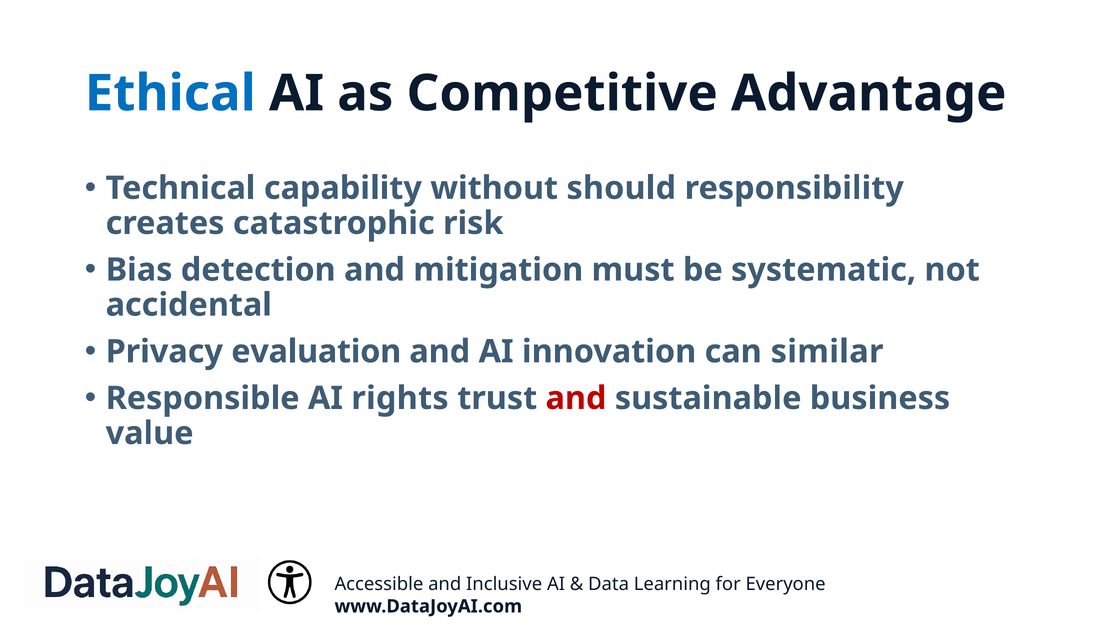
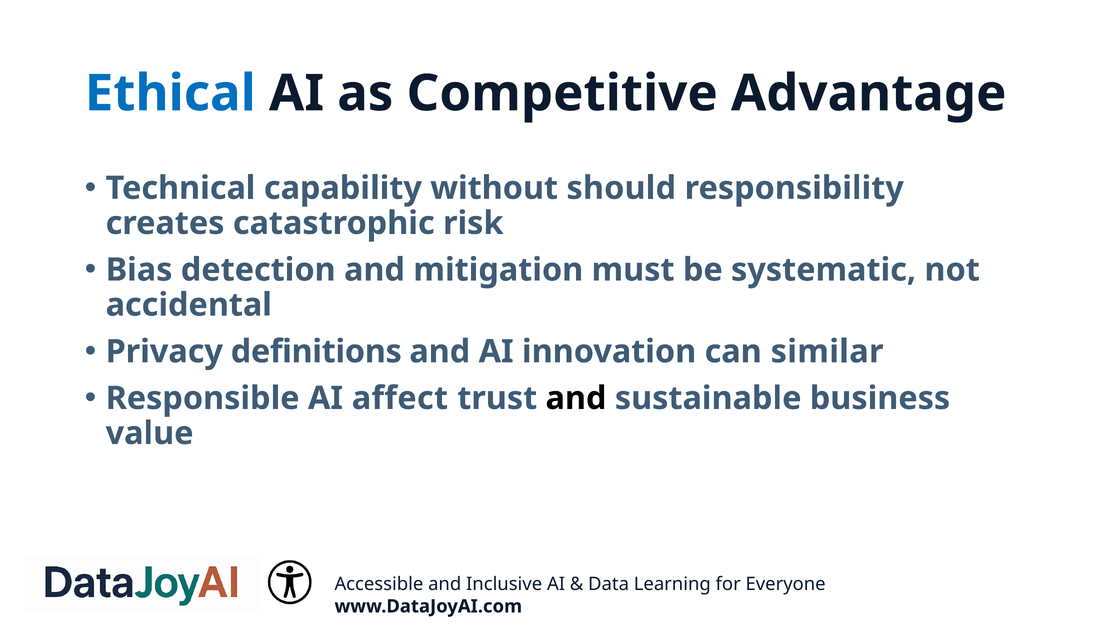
evaluation: evaluation -> definitions
rights: rights -> affect
and at (576, 398) colour: red -> black
